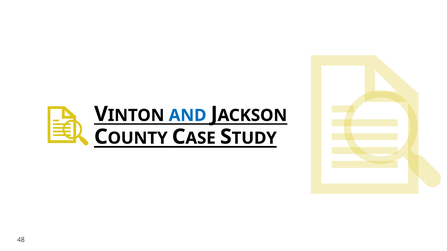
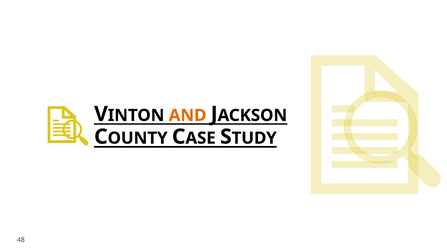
AND colour: blue -> orange
